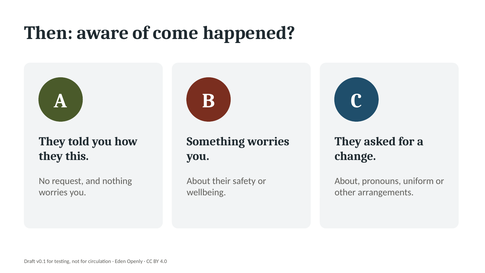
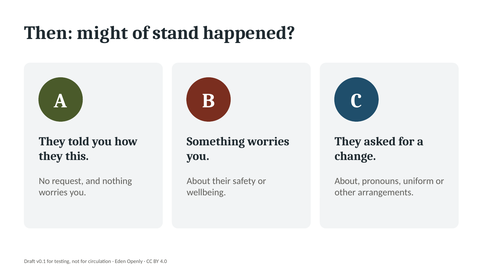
aware: aware -> might
come: come -> stand
